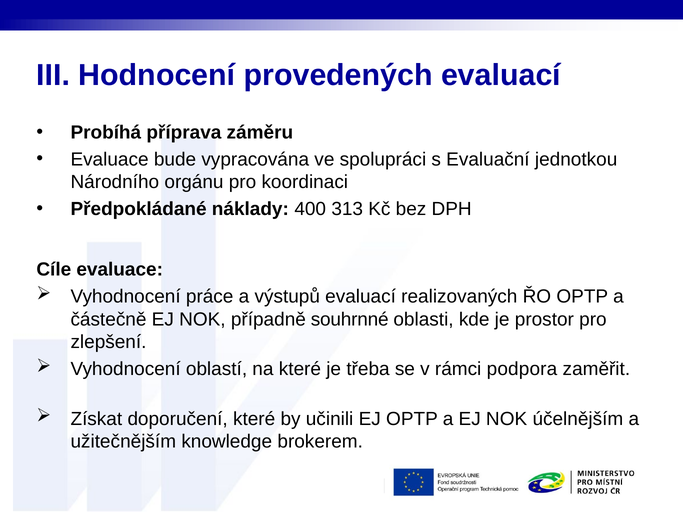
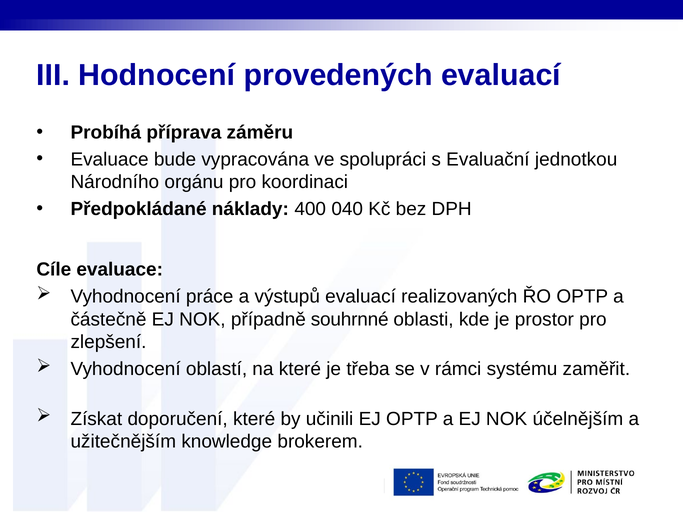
313: 313 -> 040
podpora: podpora -> systému
